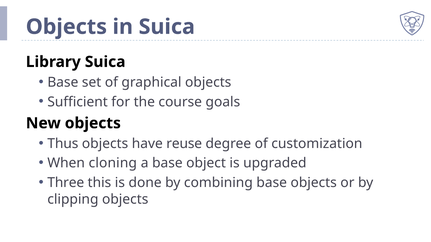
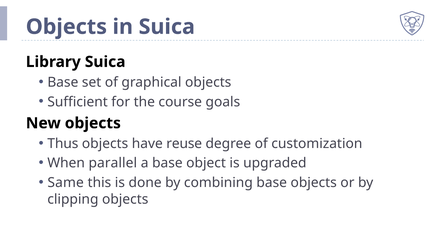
cloning: cloning -> parallel
Three: Three -> Same
